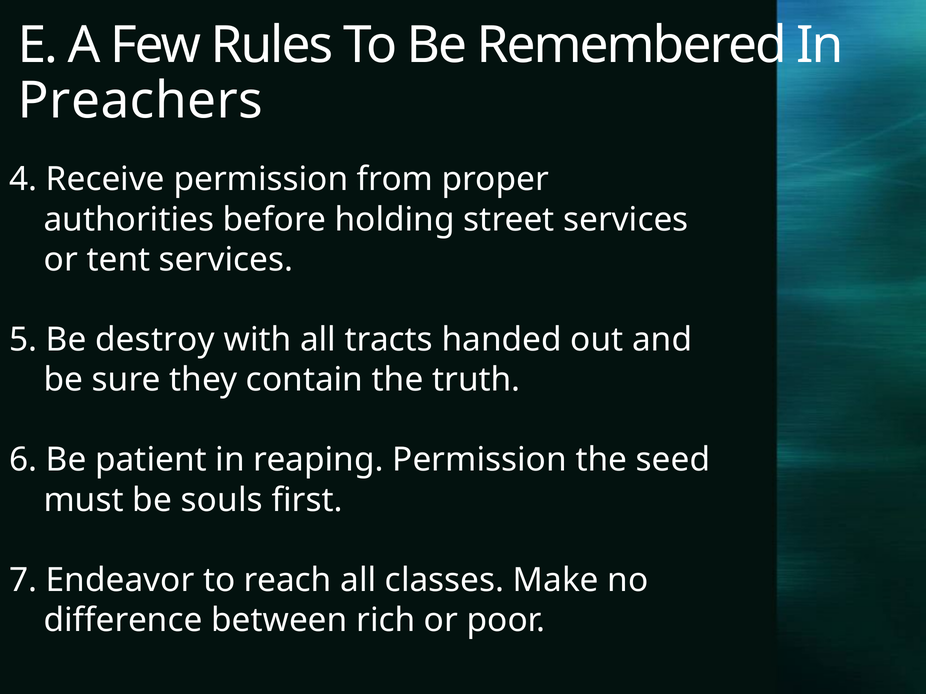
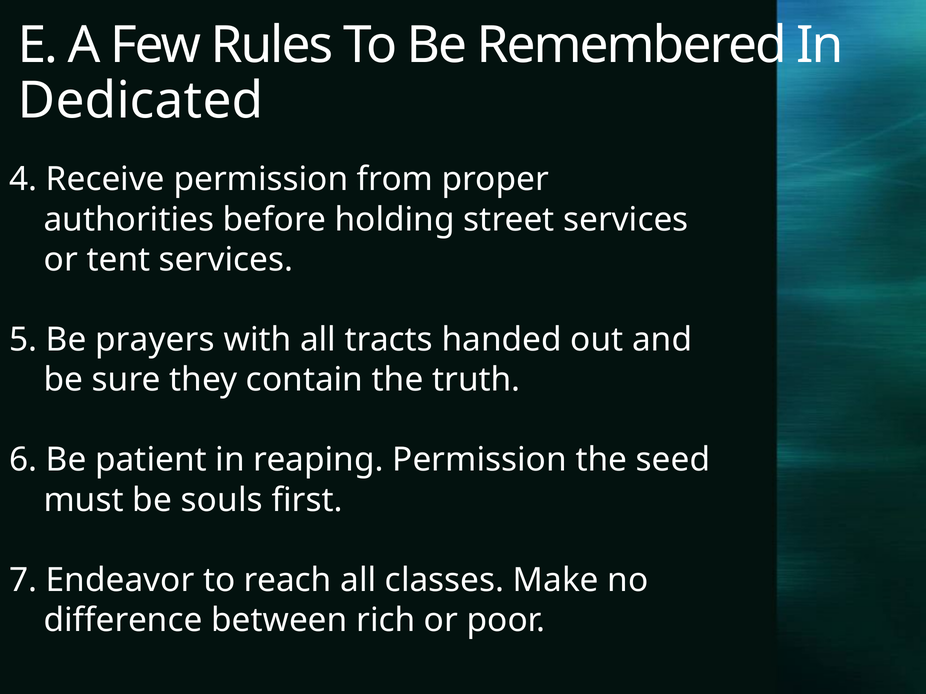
Preachers: Preachers -> Dedicated
destroy: destroy -> prayers
